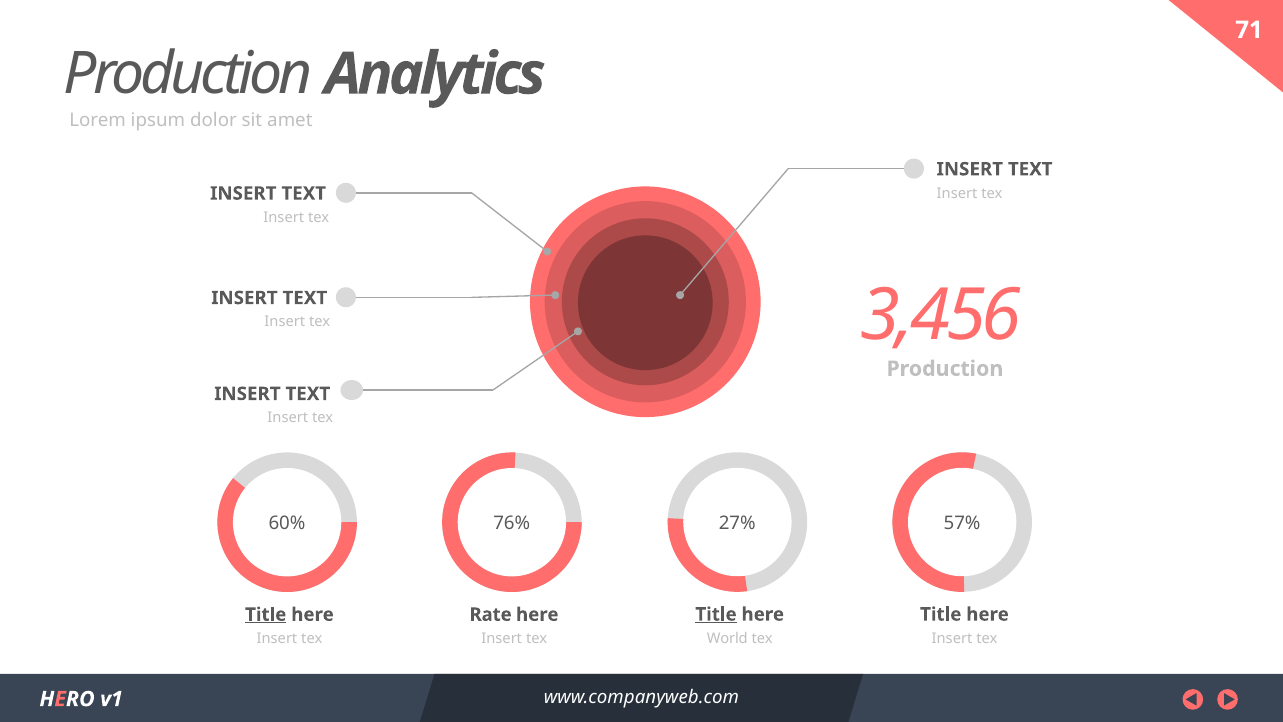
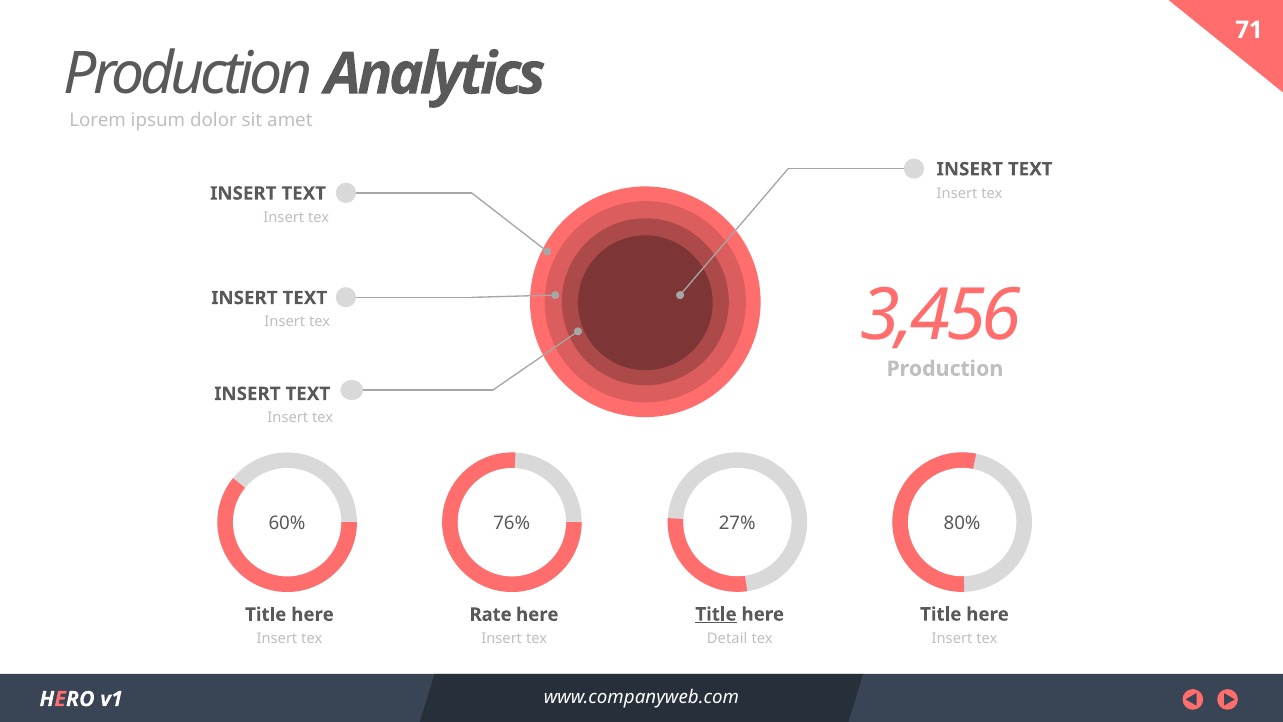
57%: 57% -> 80%
Title at (266, 614) underline: present -> none
World: World -> Detail
